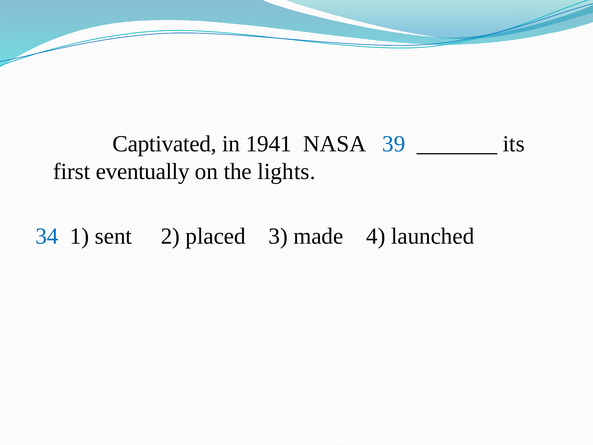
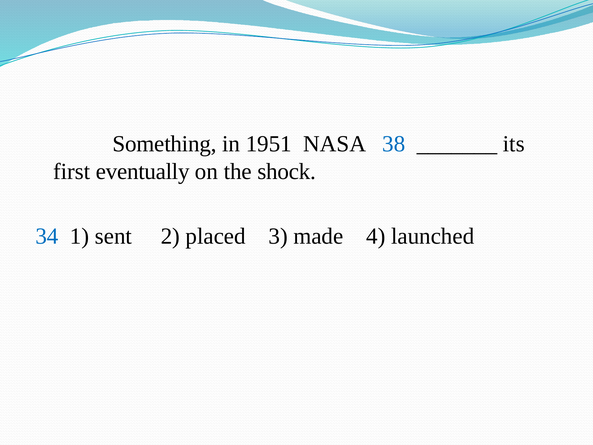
Captivated: Captivated -> Something
1941: 1941 -> 1951
39: 39 -> 38
lights: lights -> shock
